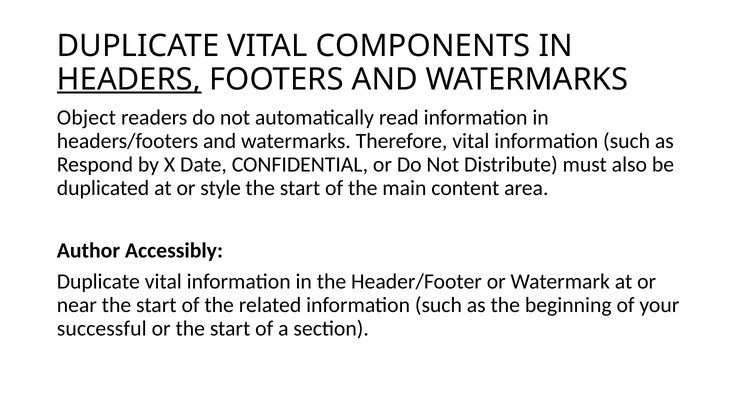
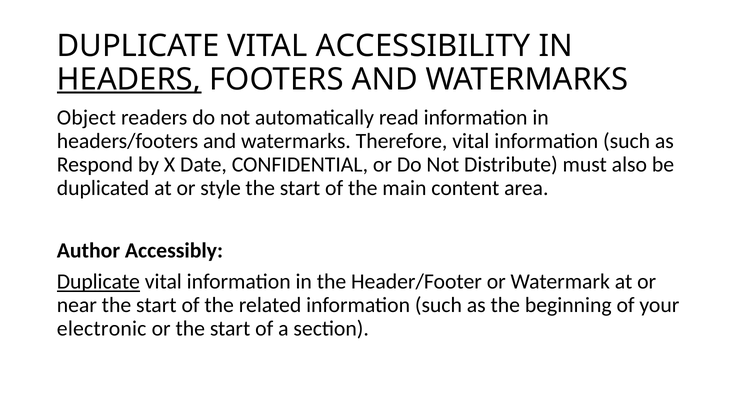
COMPONENTS: COMPONENTS -> ACCESSIBILITY
Duplicate at (98, 282) underline: none -> present
successful: successful -> electronic
